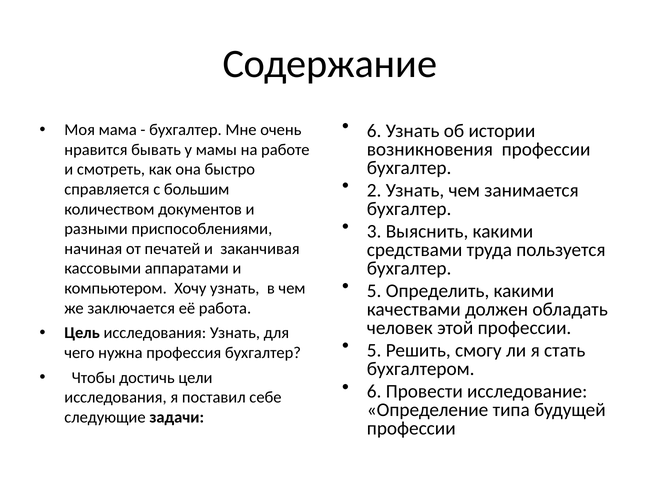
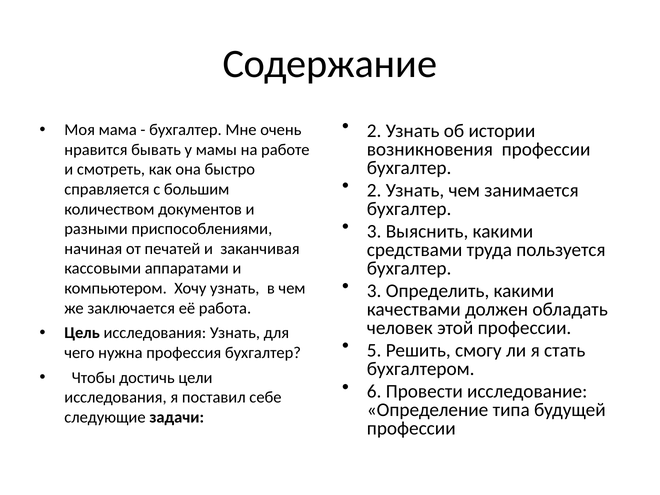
6 at (374, 131): 6 -> 2
5 at (374, 291): 5 -> 3
